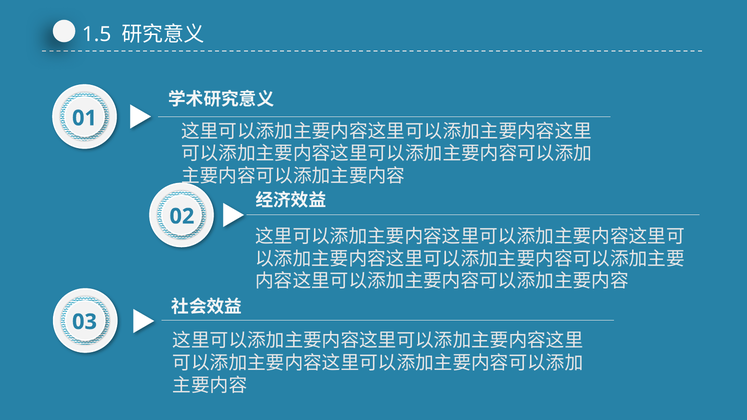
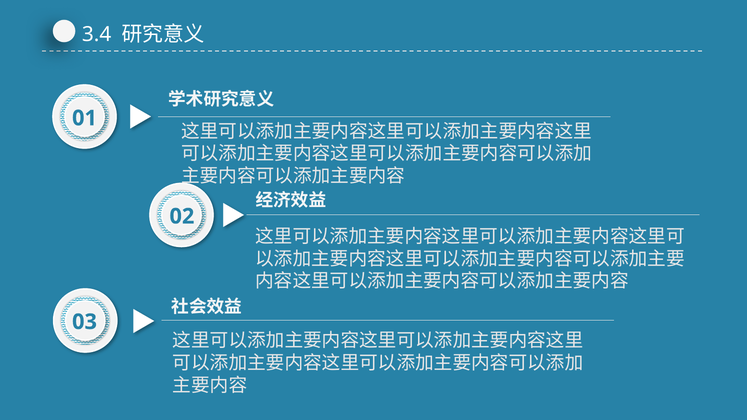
1.5: 1.5 -> 3.4
